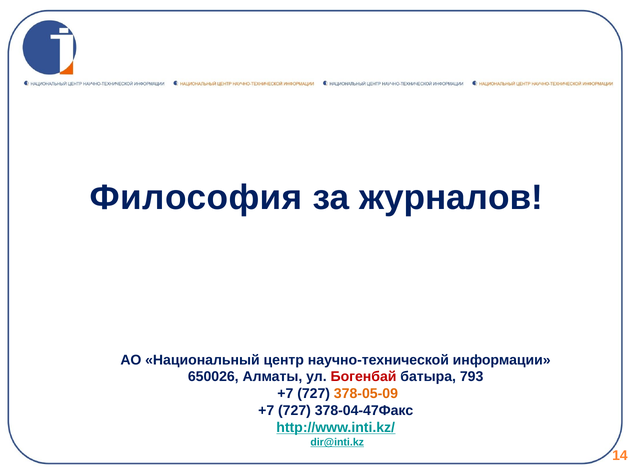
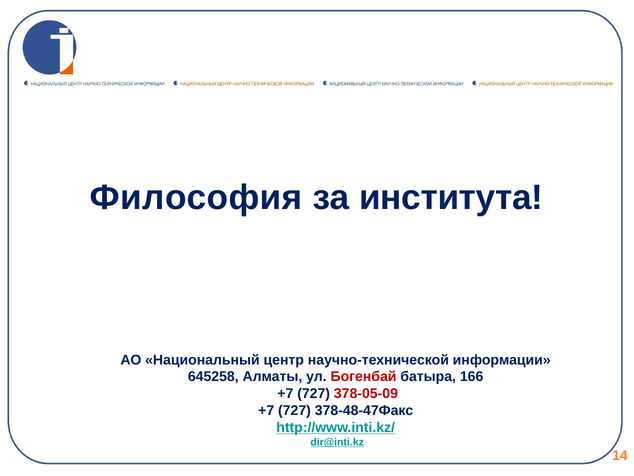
журналов: журналов -> института
650026: 650026 -> 645258
793: 793 -> 166
378-05-09 colour: orange -> red
378-04-47Факс: 378-04-47Факс -> 378-48-47Факс
